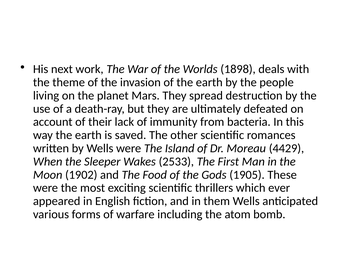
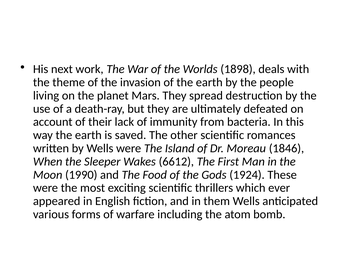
4429: 4429 -> 1846
2533: 2533 -> 6612
1902: 1902 -> 1990
1905: 1905 -> 1924
